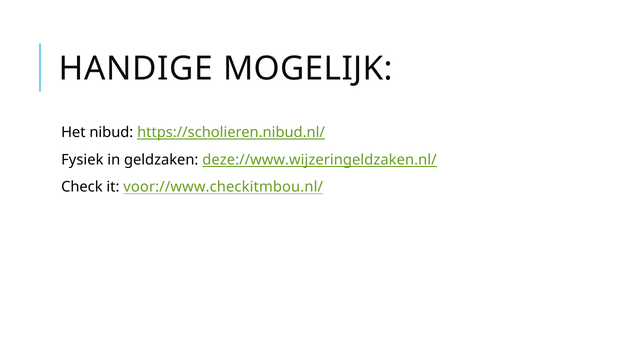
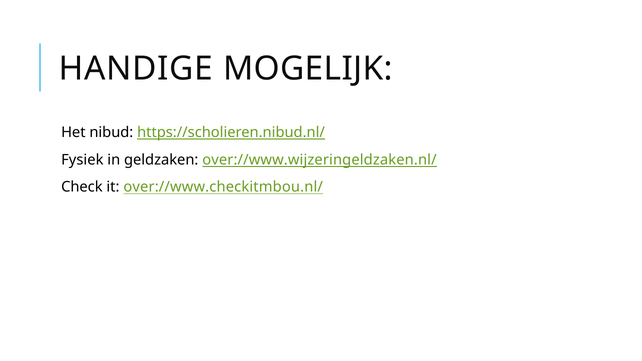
deze://www.wijzeringeldzaken.nl/: deze://www.wijzeringeldzaken.nl/ -> over://www.wijzeringeldzaken.nl/
voor://www.checkitmbou.nl/: voor://www.checkitmbou.nl/ -> over://www.checkitmbou.nl/
